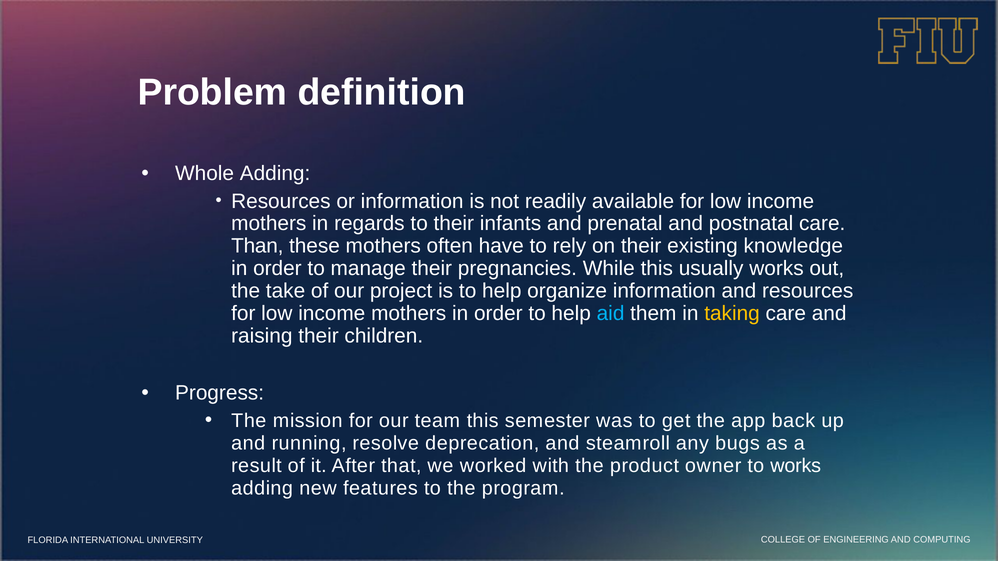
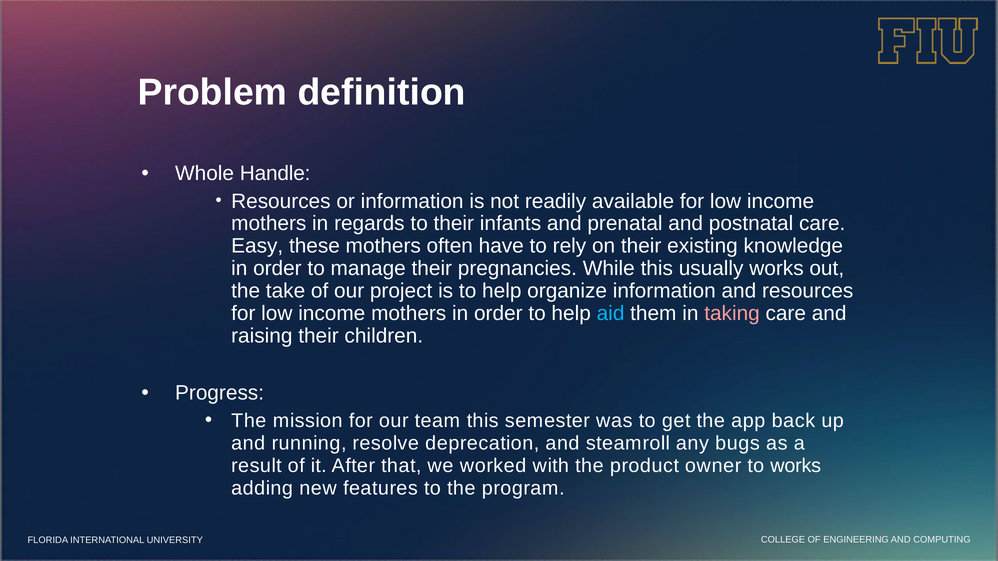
Whole Adding: Adding -> Handle
Than: Than -> Easy
taking colour: yellow -> pink
